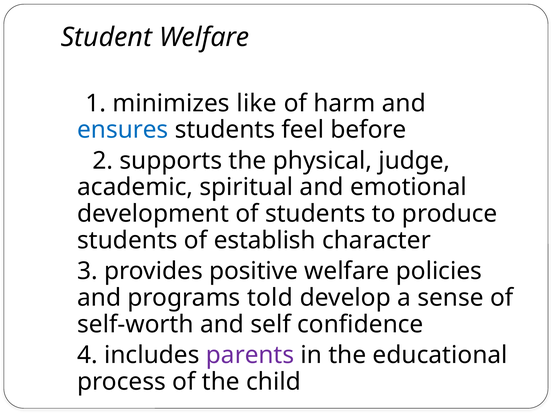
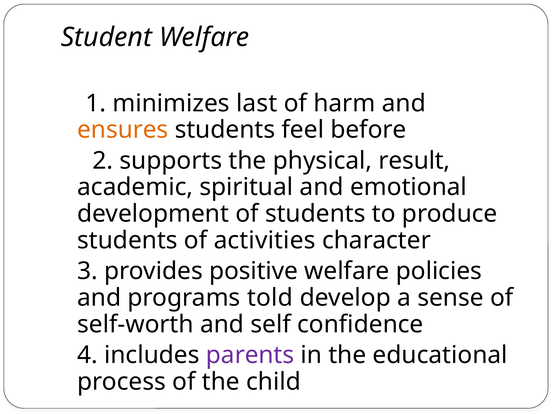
like: like -> last
ensures colour: blue -> orange
judge: judge -> result
establish: establish -> activities
